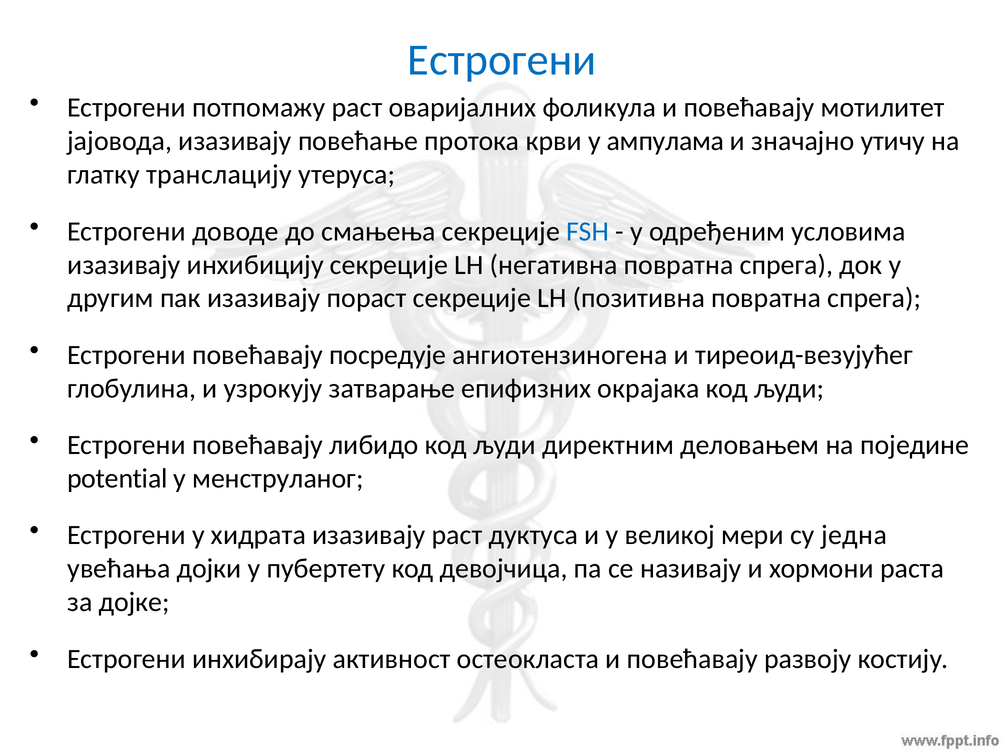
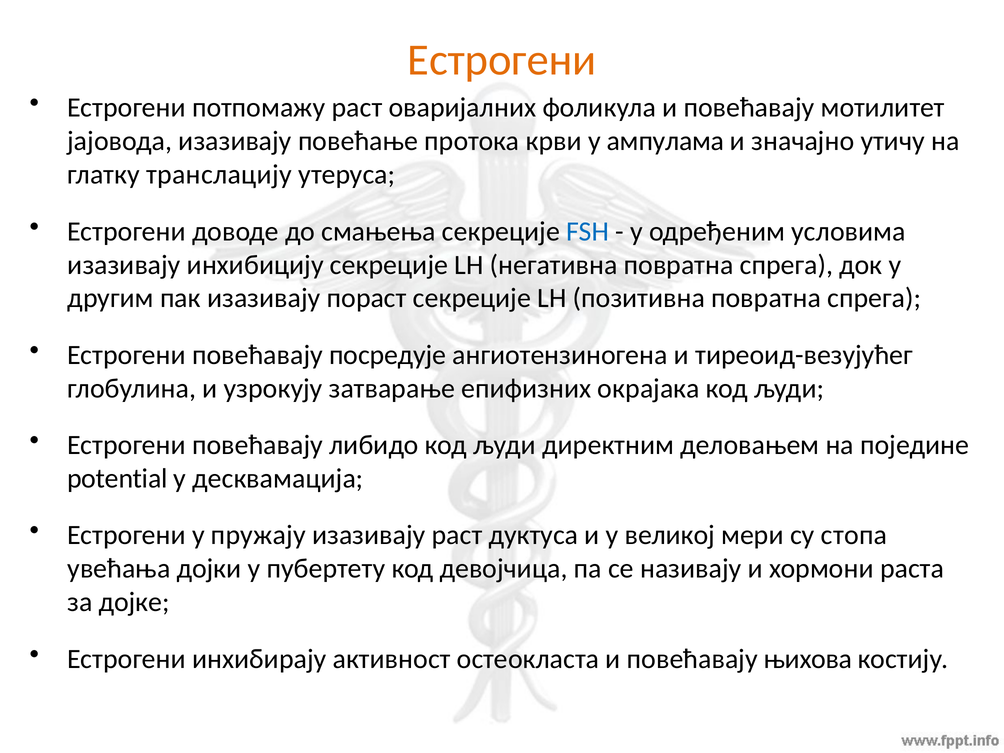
Естрогени at (502, 60) colour: blue -> orange
менструланог: менструланог -> десквамација
хидрата: хидрата -> пружају
једна: једна -> стопа
развоју: развоју -> њихова
